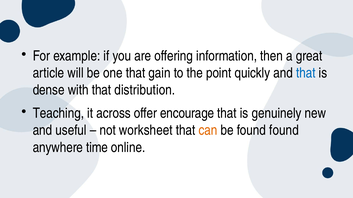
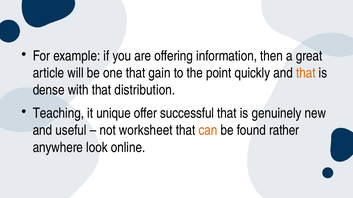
that at (306, 73) colour: blue -> orange
across: across -> unique
encourage: encourage -> successful
found found: found -> rather
time: time -> look
